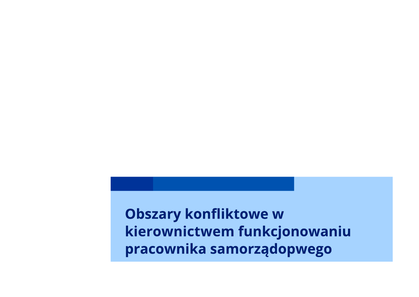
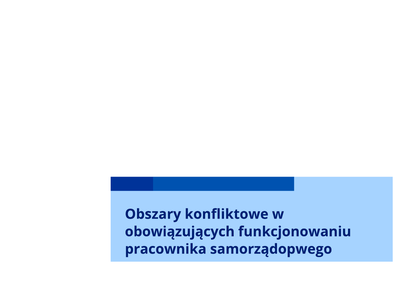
kierownictwem: kierownictwem -> obowiązujących
